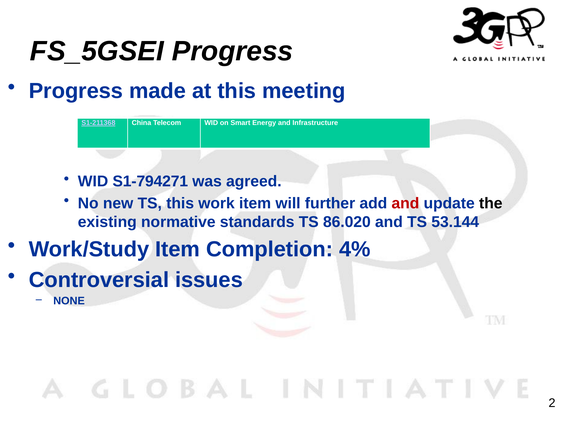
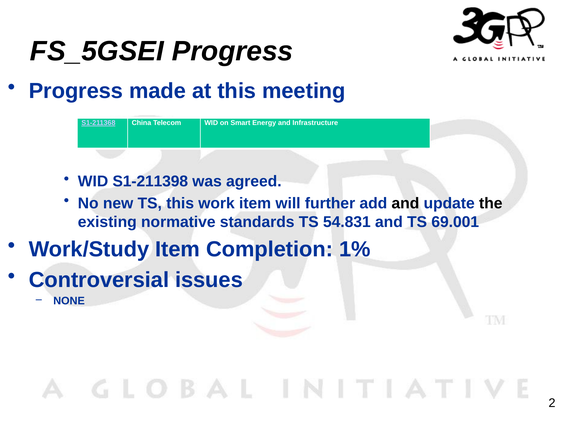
S1-794271: S1-794271 -> S1-211398
and at (405, 203) colour: red -> black
86.020: 86.020 -> 54.831
53.144: 53.144 -> 69.001
4%: 4% -> 1%
